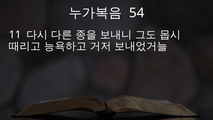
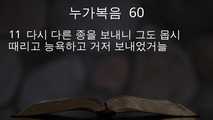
54: 54 -> 60
